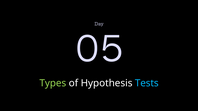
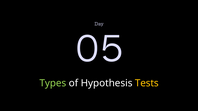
Tests colour: light blue -> yellow
